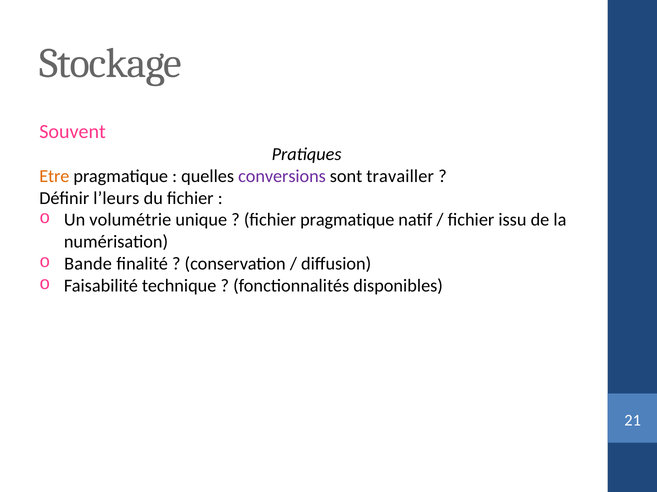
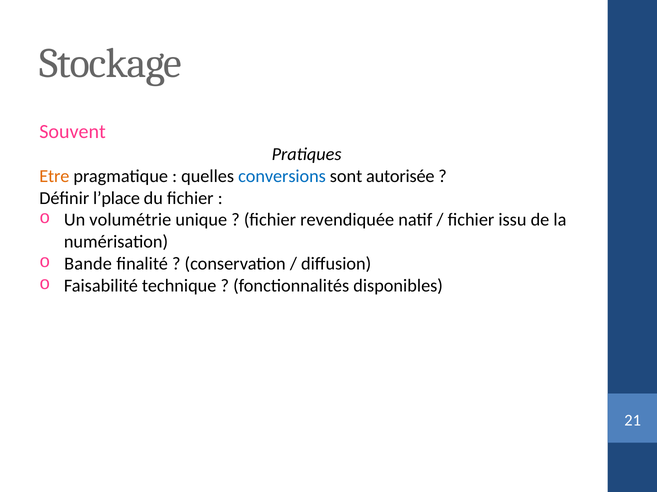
conversions colour: purple -> blue
travailler: travailler -> autorisée
l’leurs: l’leurs -> l’place
fichier pragmatique: pragmatique -> revendiquée
